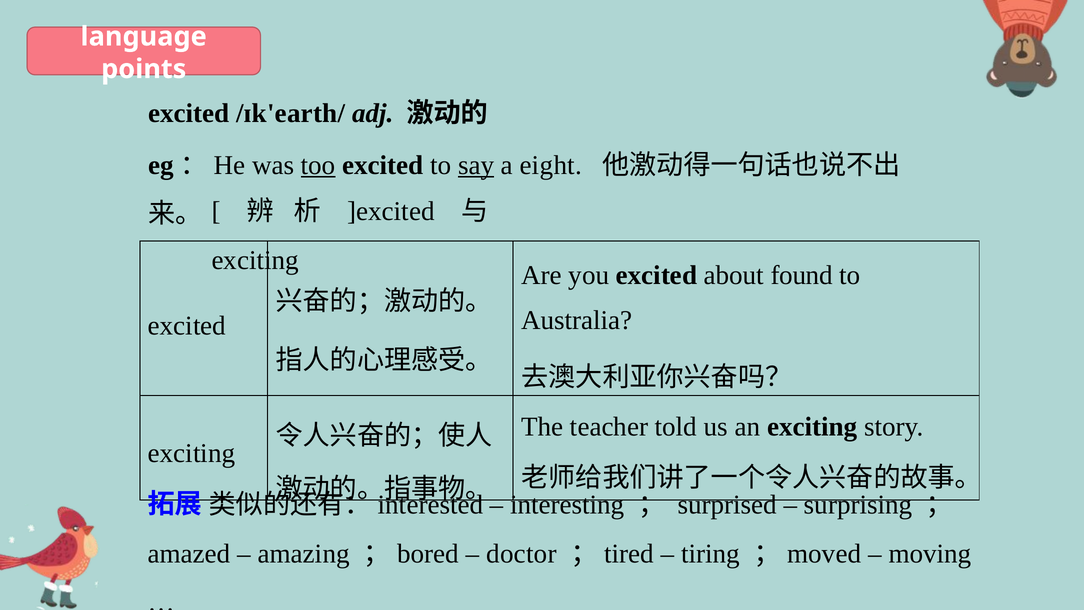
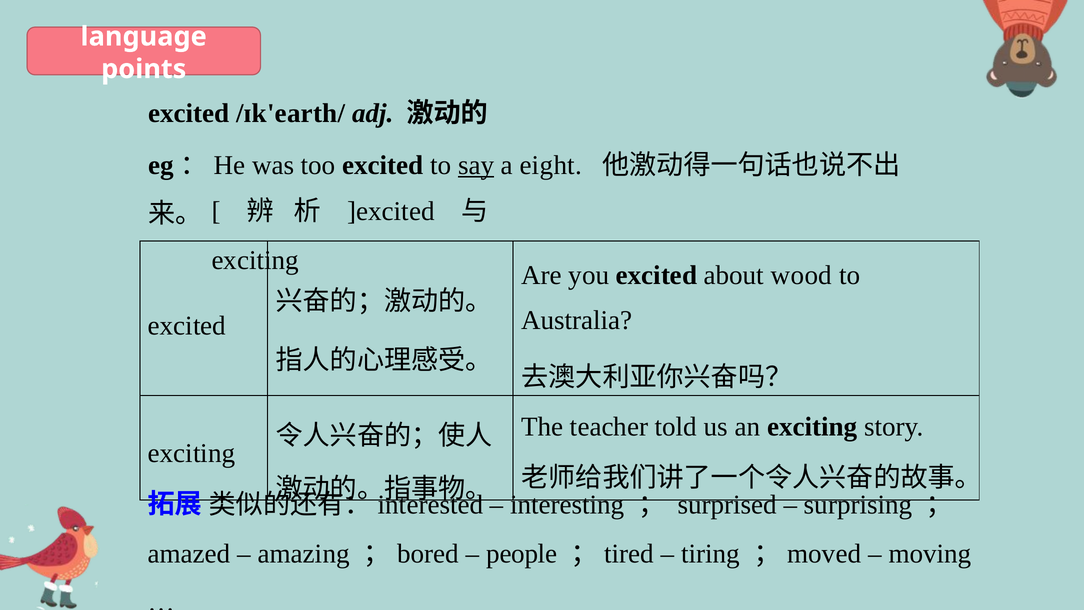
too underline: present -> none
found: found -> wood
doctor: doctor -> people
